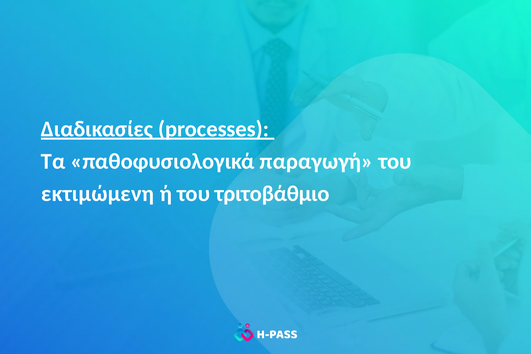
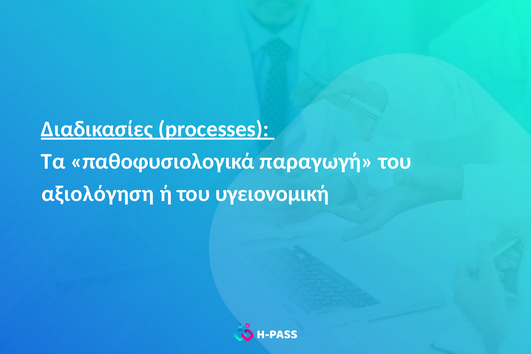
εκτιμώμενη: εκτιμώμενη -> αξιολόγηση
τριτοβάθμιο: τριτοβάθμιο -> υγειονομική
